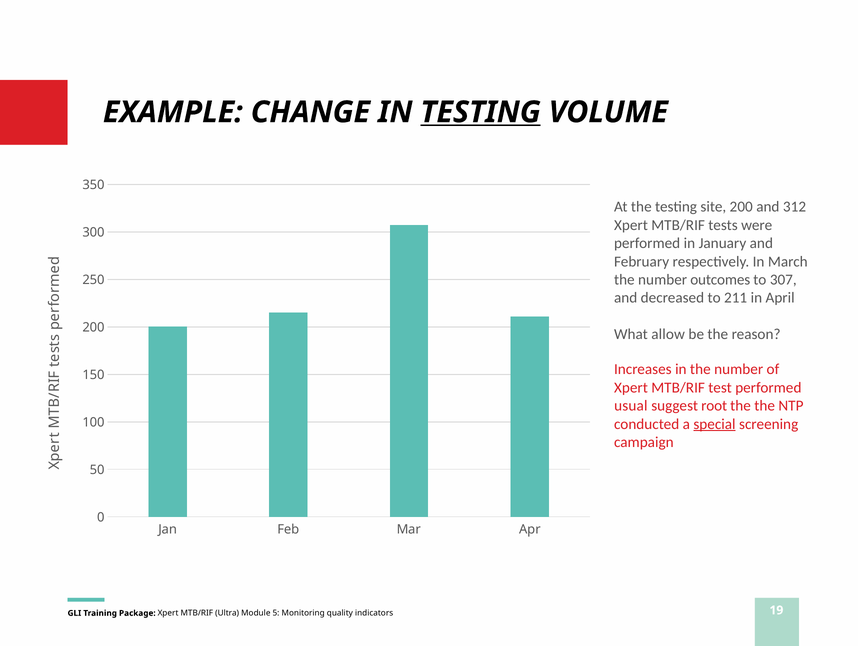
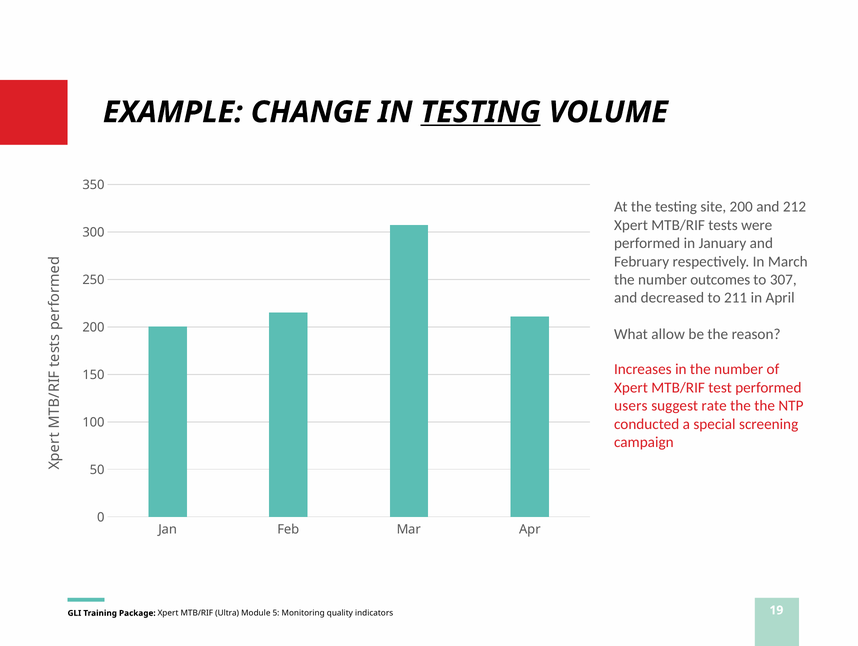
312: 312 -> 212
usual: usual -> users
root: root -> rate
special underline: present -> none
